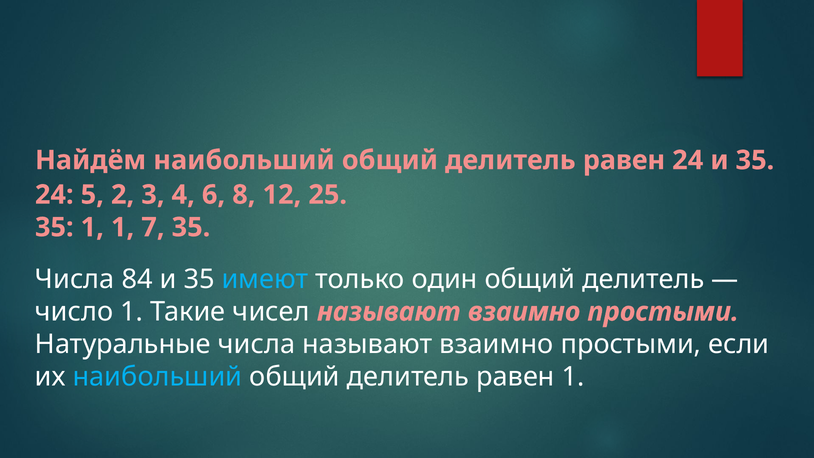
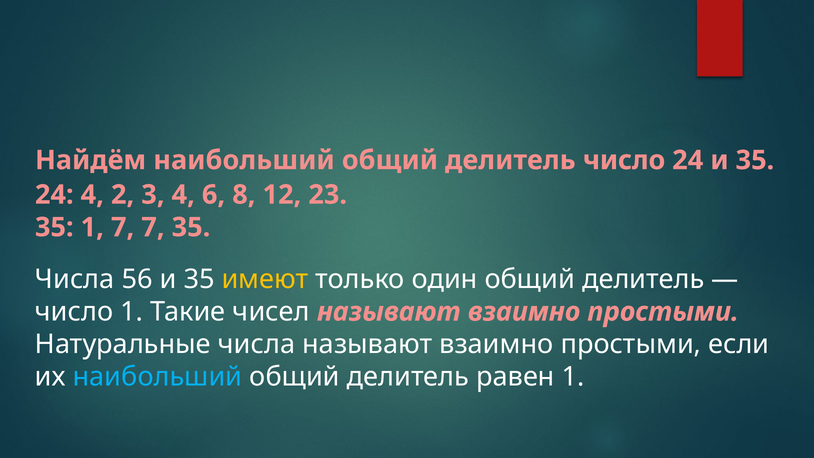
равен at (624, 160): равен -> число
24 5: 5 -> 4
25: 25 -> 23
1 1: 1 -> 7
84: 84 -> 56
имеют colour: light blue -> yellow
